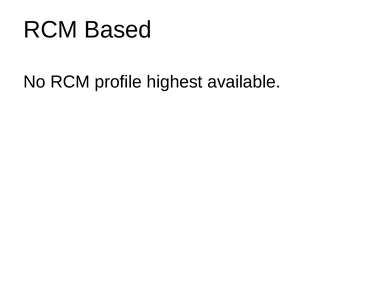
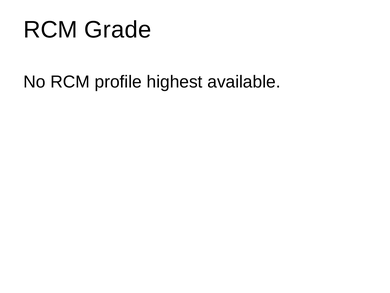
Based: Based -> Grade
